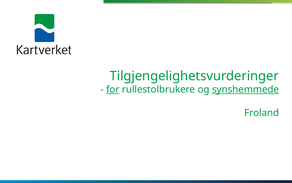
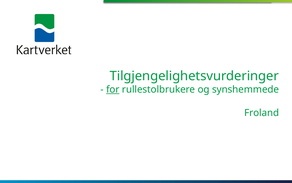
synshemmede underline: present -> none
